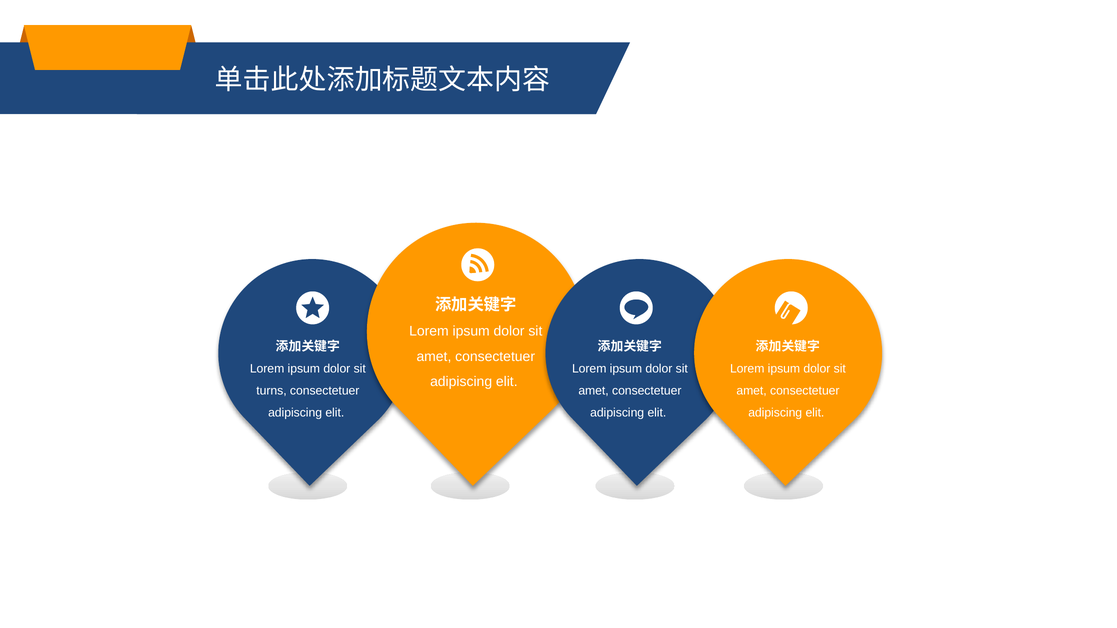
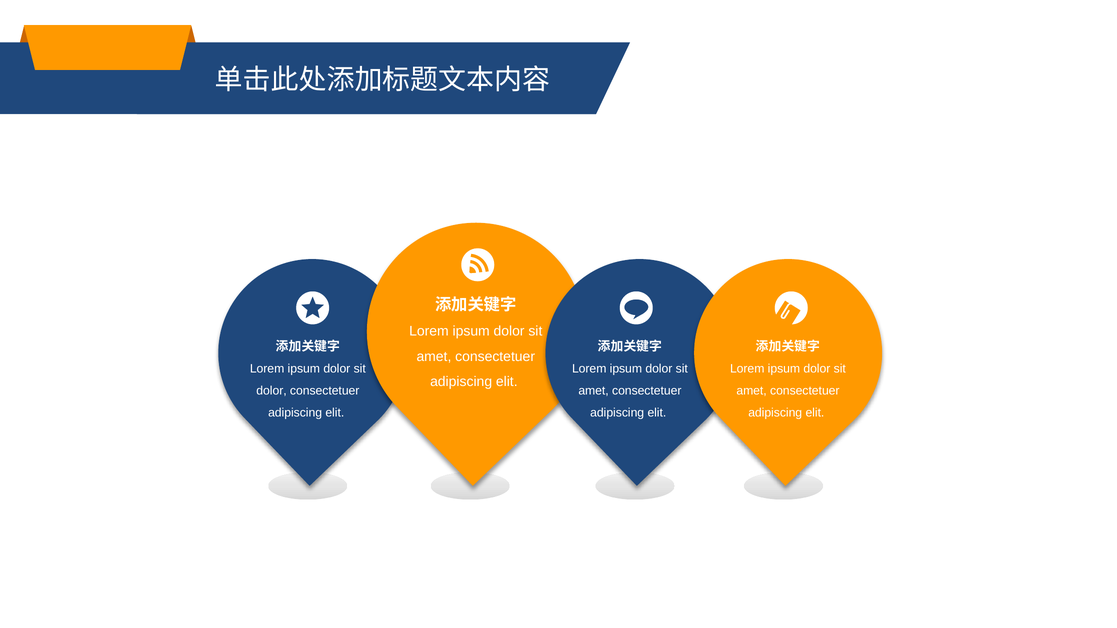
turns at (272, 391): turns -> dolor
